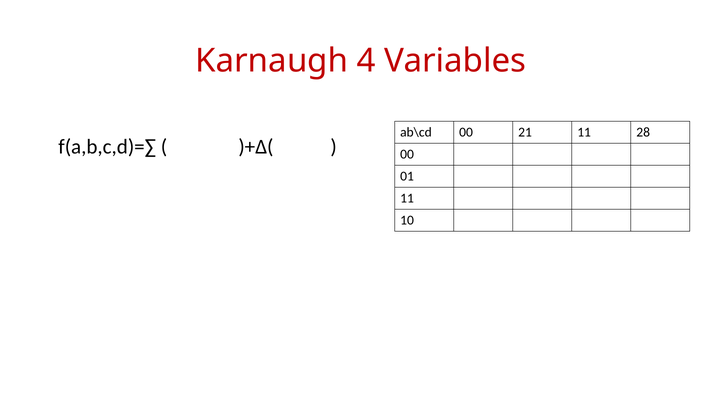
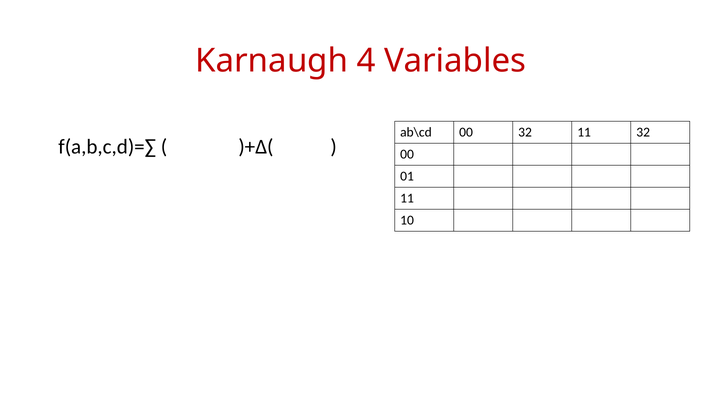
00 21: 21 -> 32
11 28: 28 -> 32
